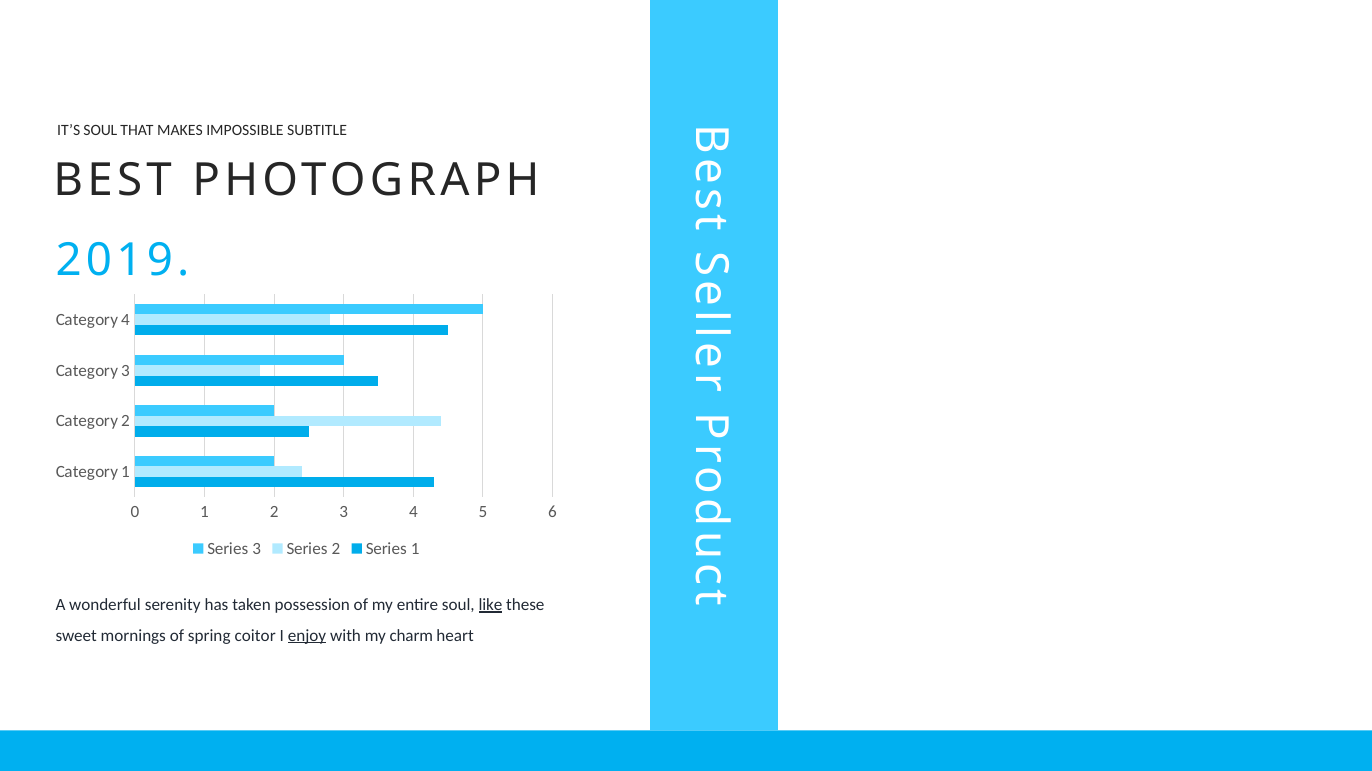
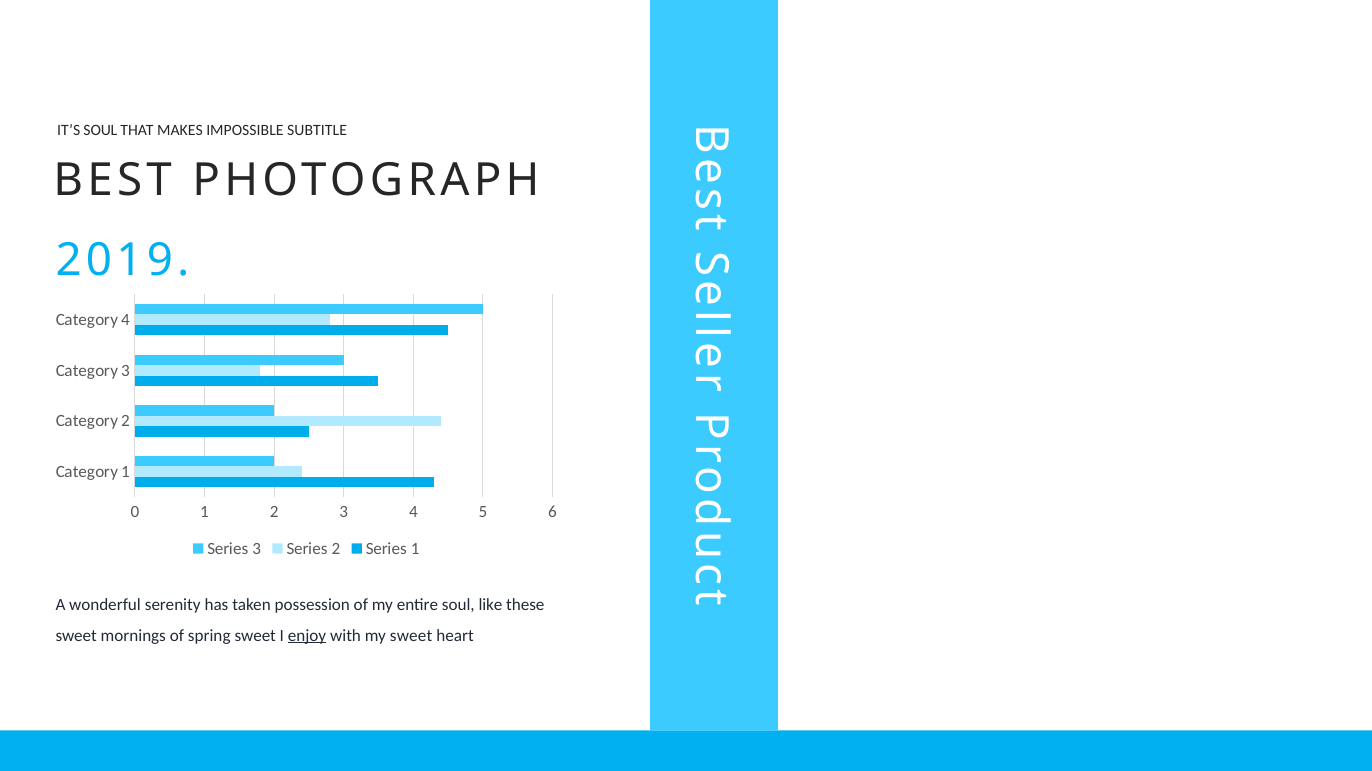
like underline: present -> none
spring coitor: coitor -> sweet
my charm: charm -> sweet
